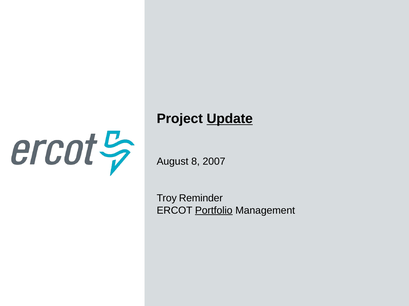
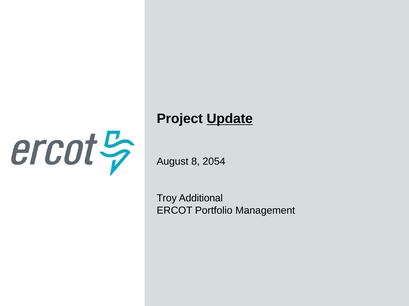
2007: 2007 -> 2054
Reminder: Reminder -> Additional
Portfolio underline: present -> none
